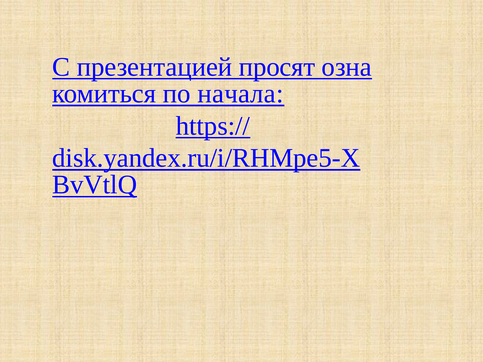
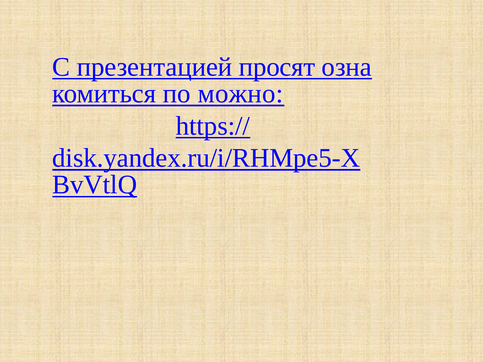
начала: начала -> можно
